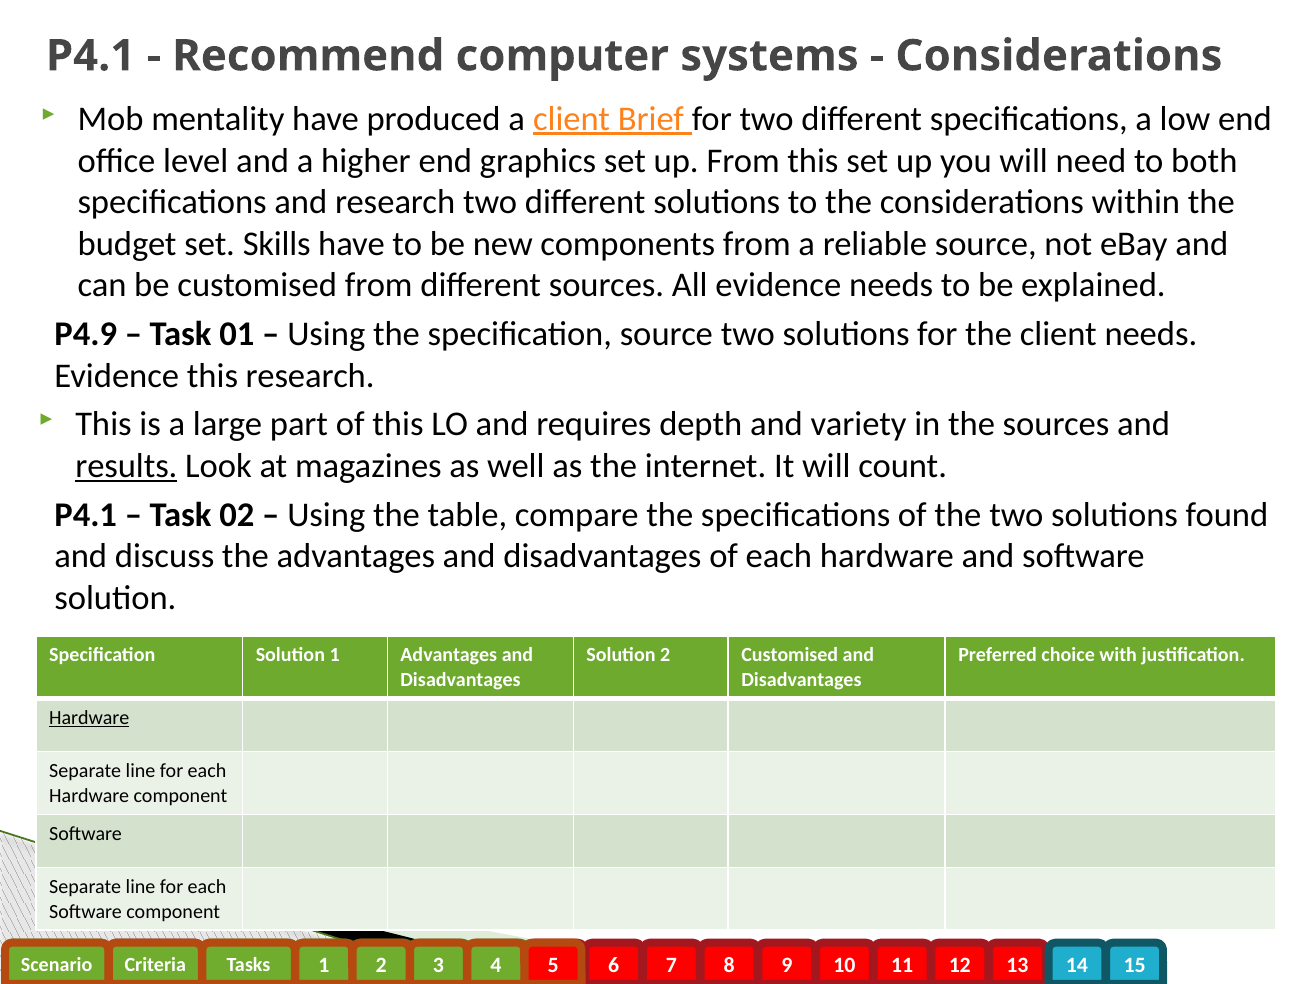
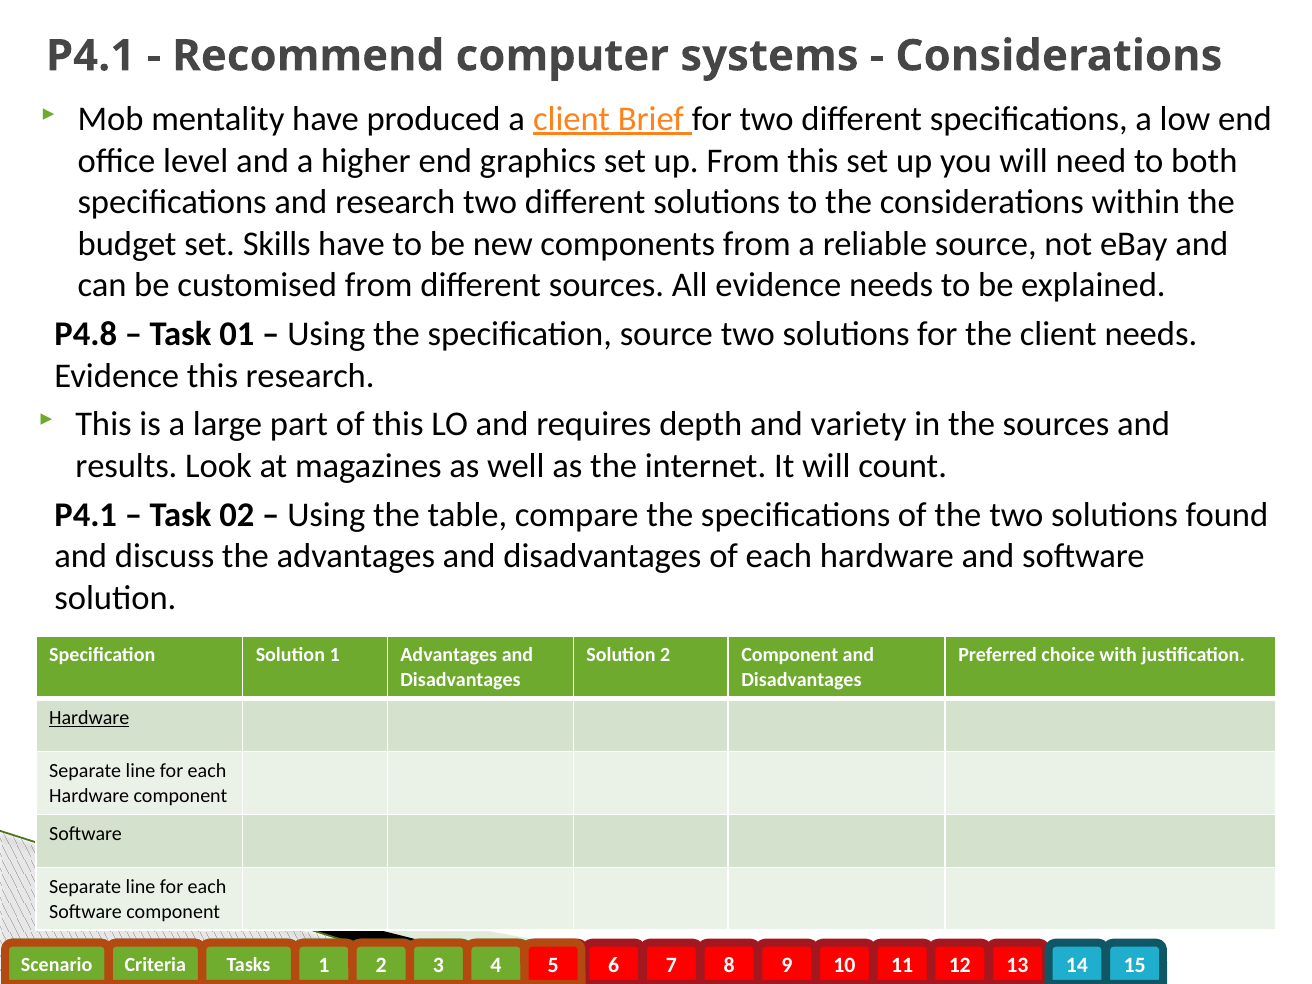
P4.9: P4.9 -> P4.8
results underline: present -> none
2 Customised: Customised -> Component
